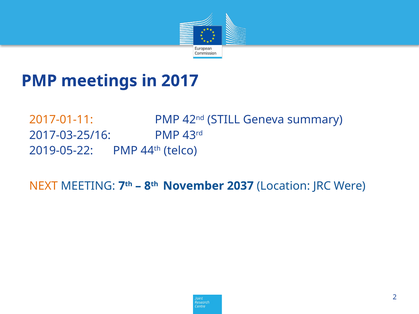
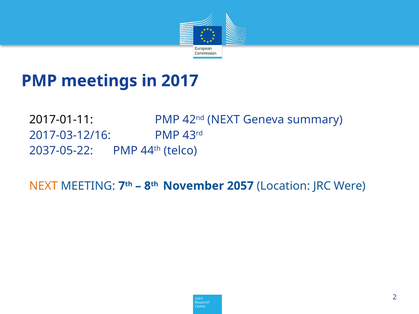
2017-01-11 colour: orange -> black
42nd STILL: STILL -> NEXT
2017-03-25/16: 2017-03-25/16 -> 2017-03-12/16
2019-05-22: 2019-05-22 -> 2037-05-22
2037: 2037 -> 2057
